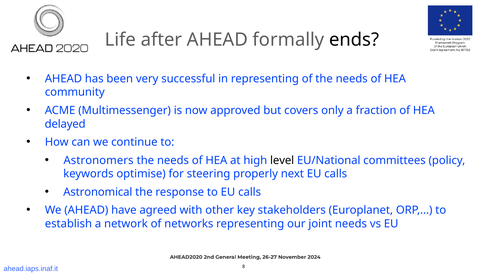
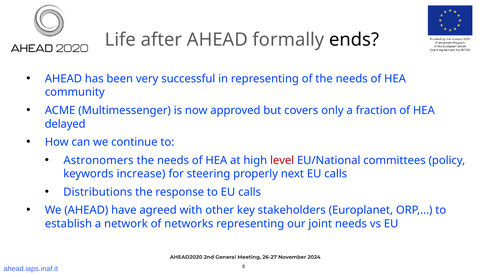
level colour: black -> red
optimise: optimise -> increase
Astronomical: Astronomical -> Distributions
